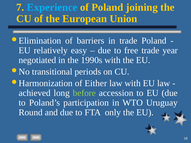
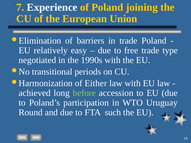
Experience colour: light blue -> white
year: year -> type
only: only -> such
